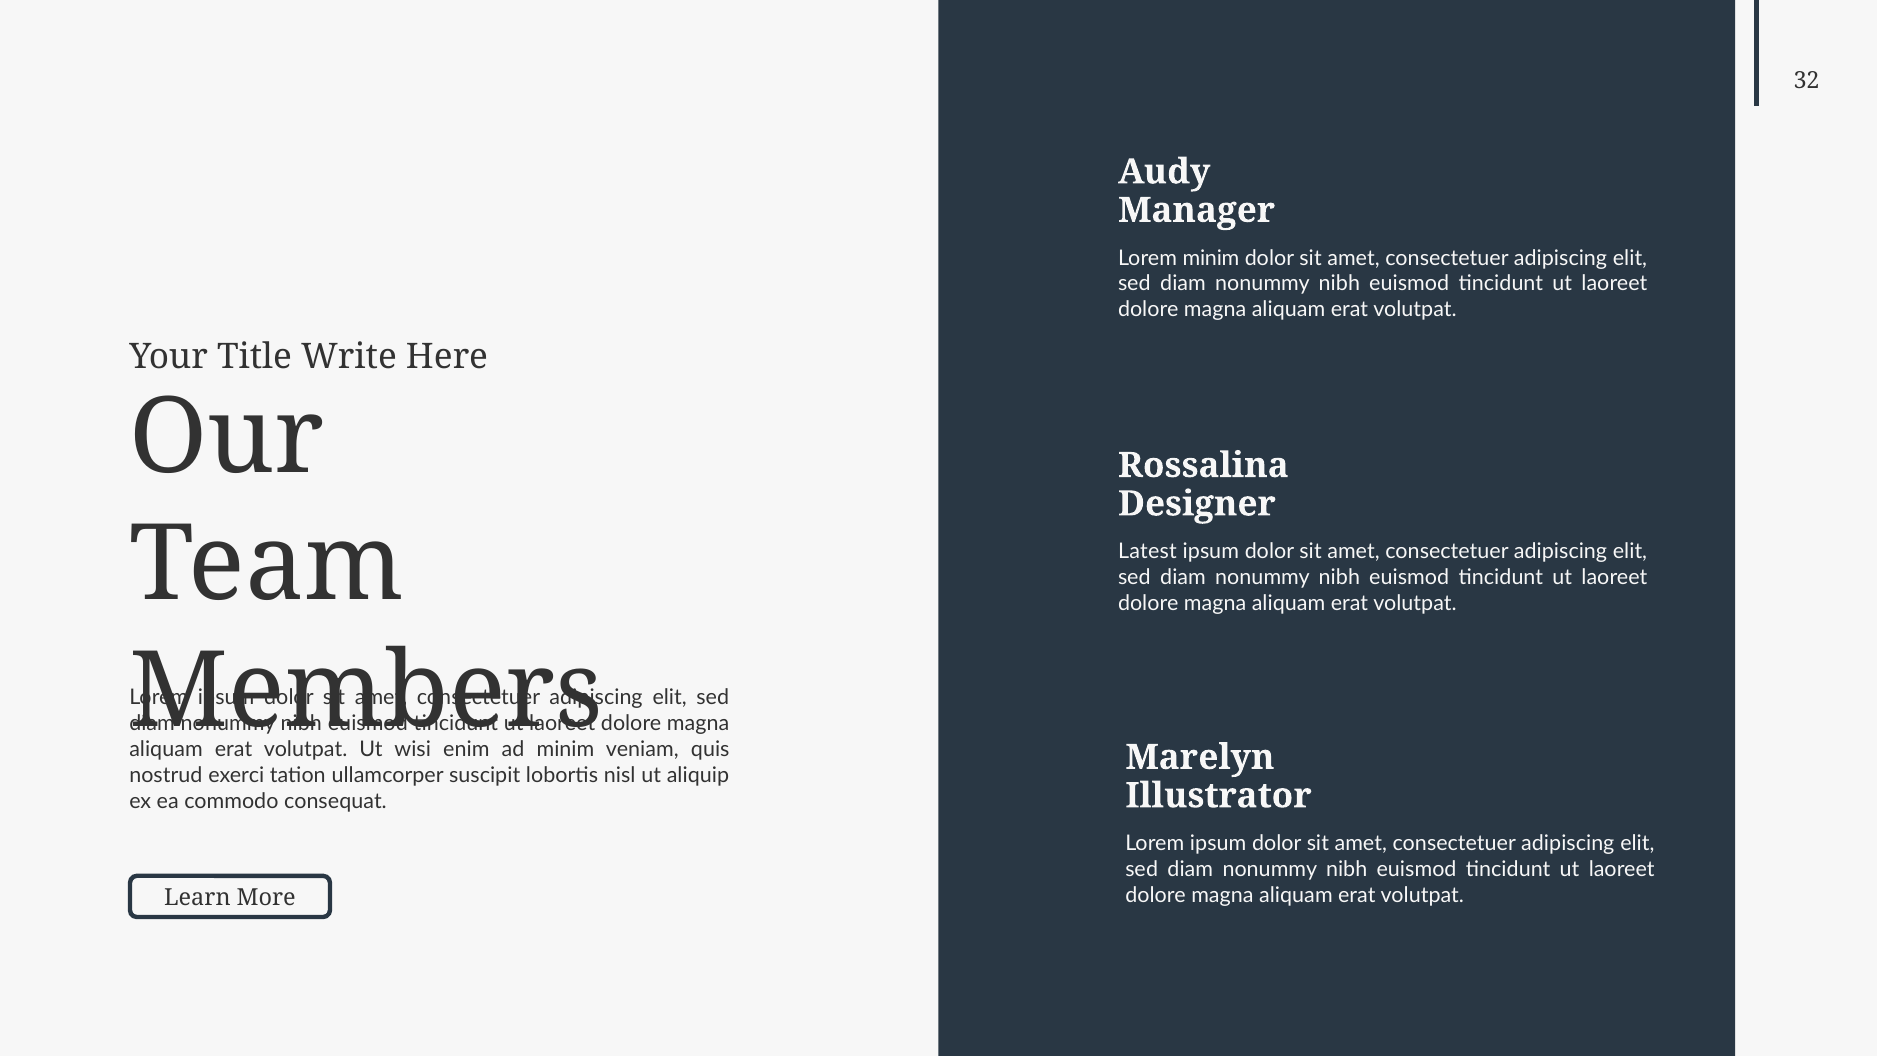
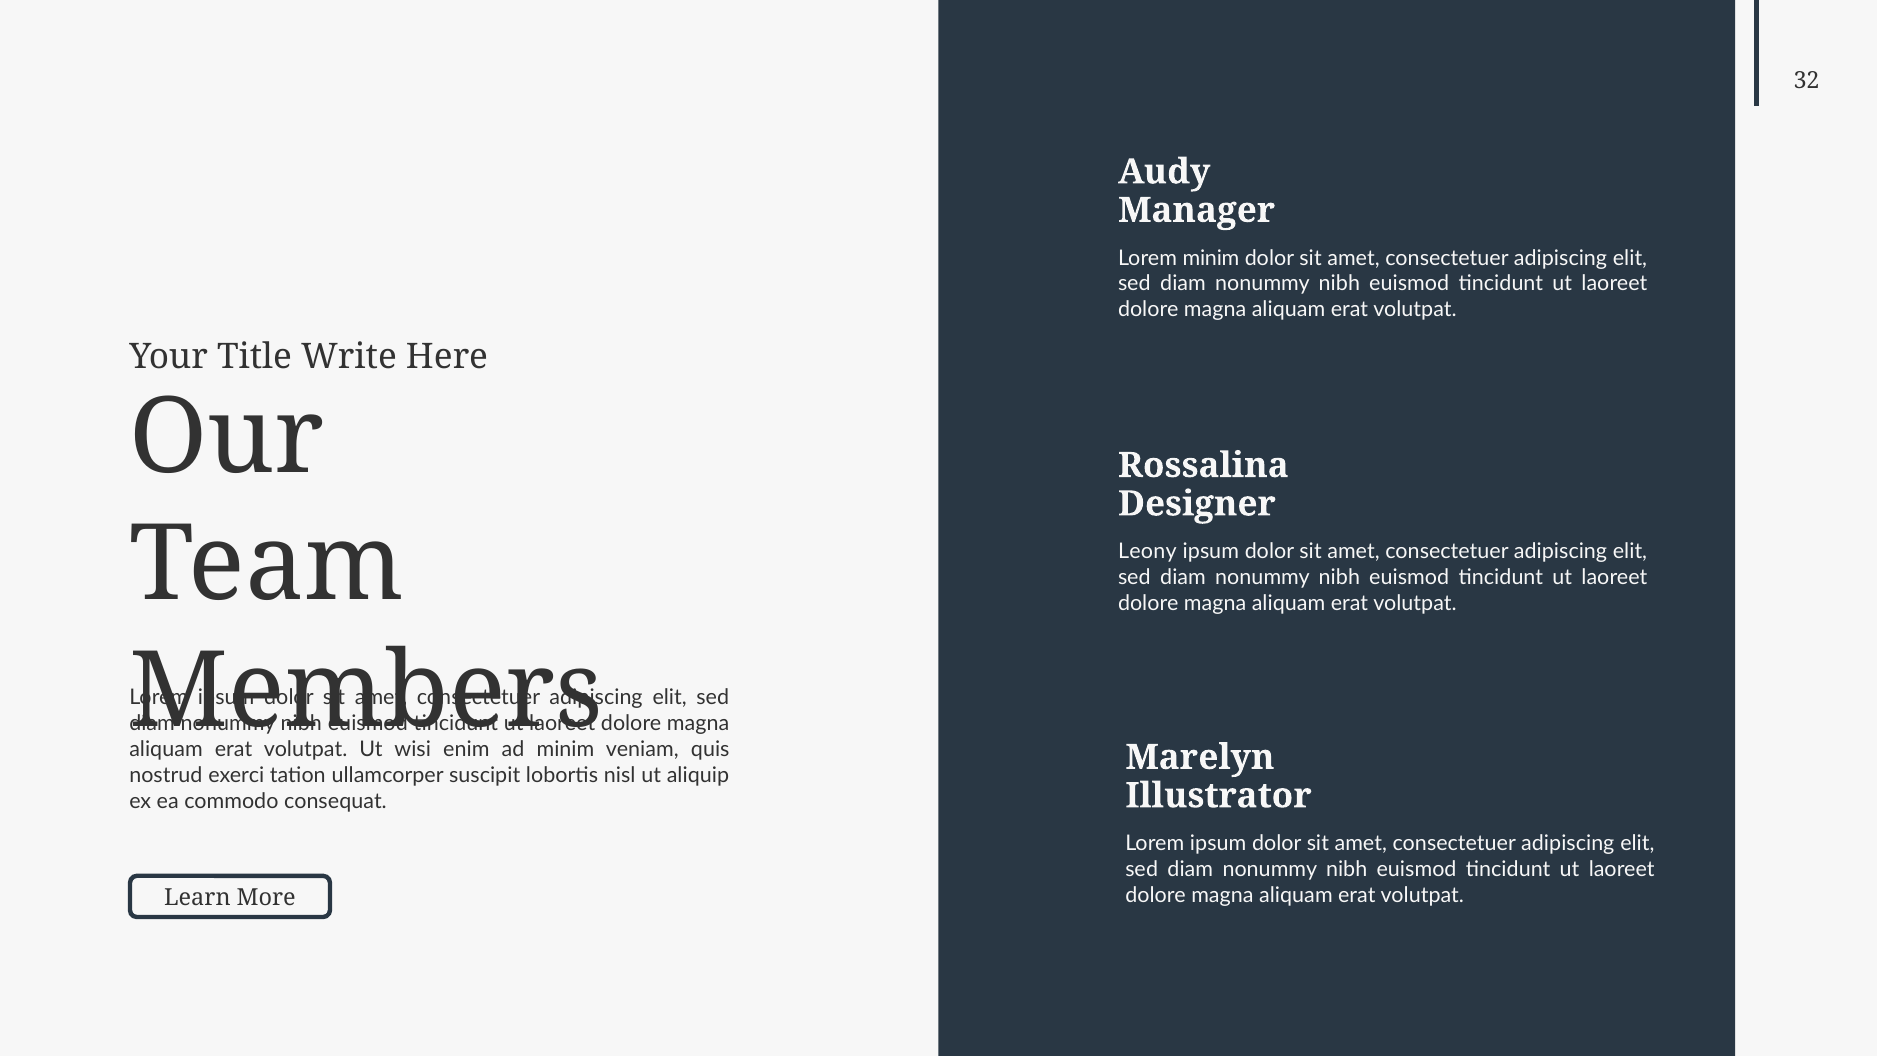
Latest: Latest -> Leony
